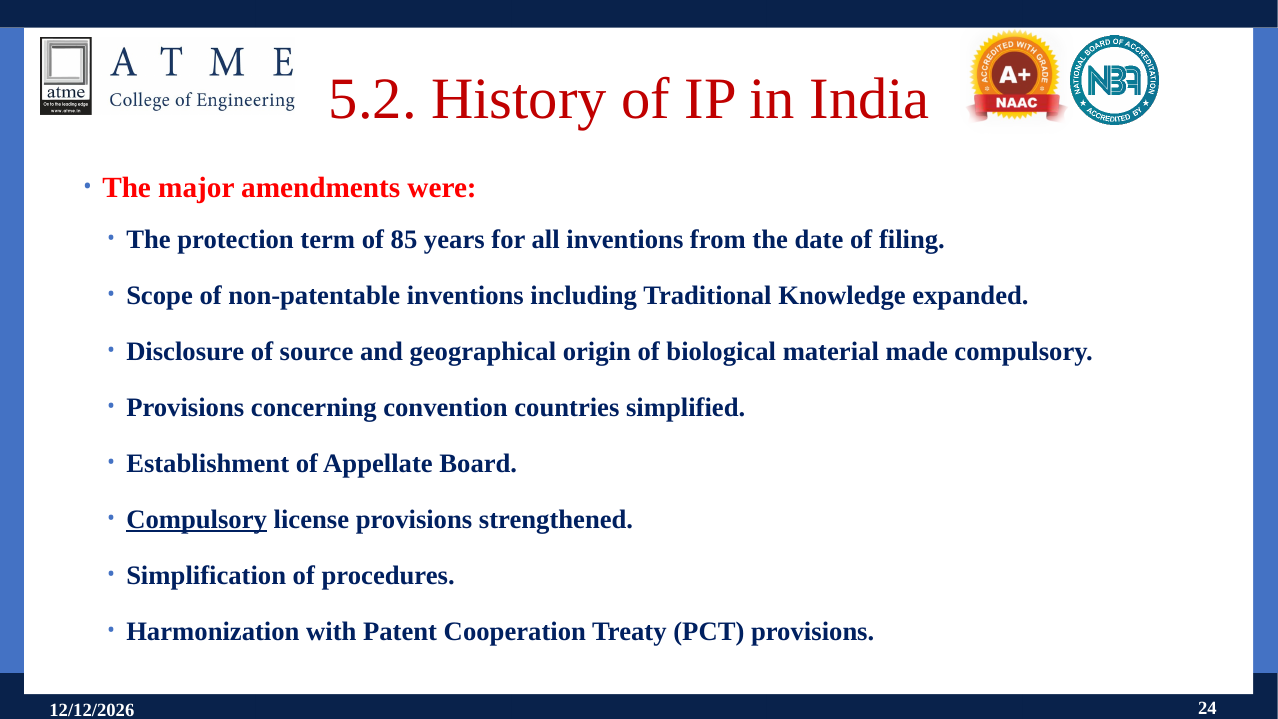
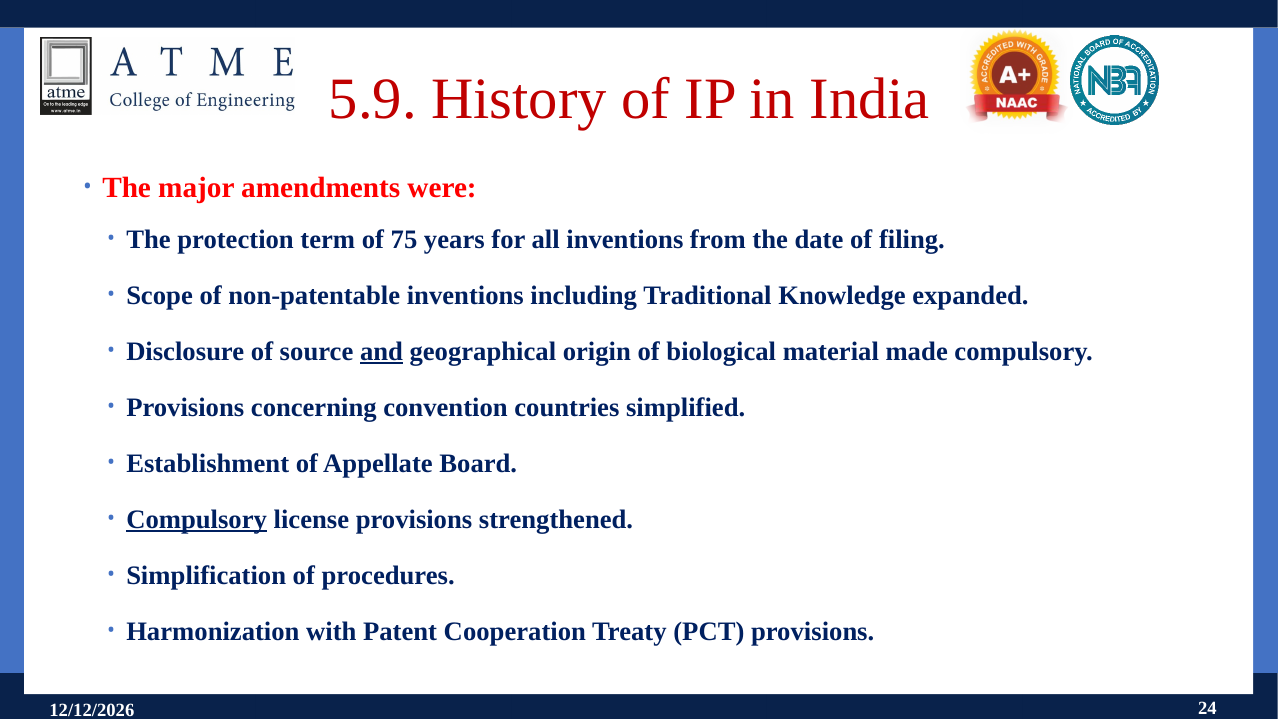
5.2: 5.2 -> 5.9
85: 85 -> 75
and underline: none -> present
